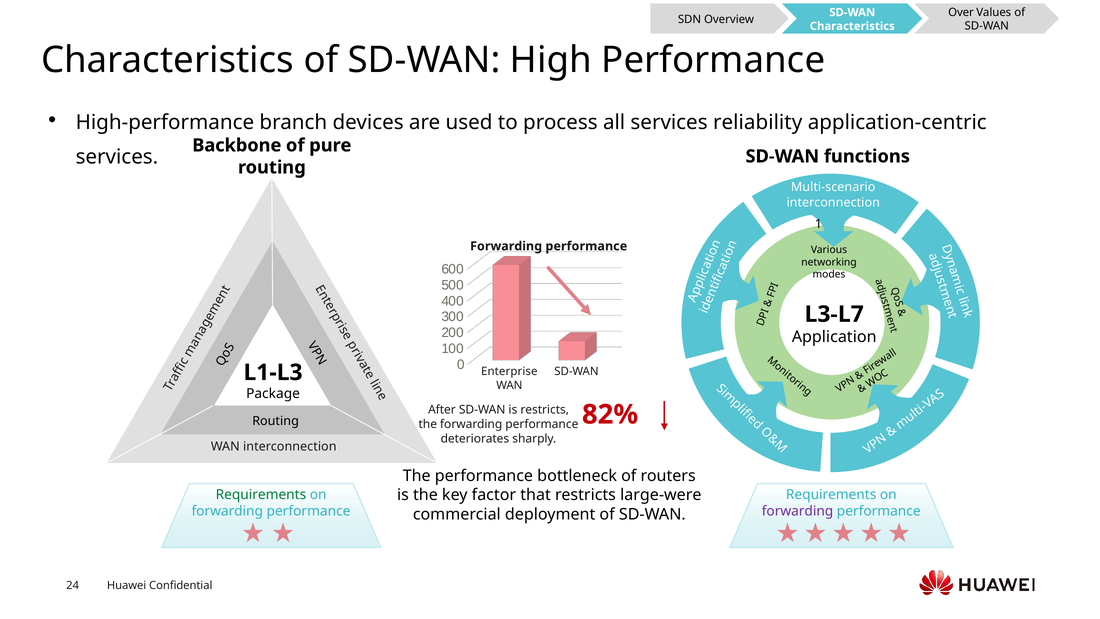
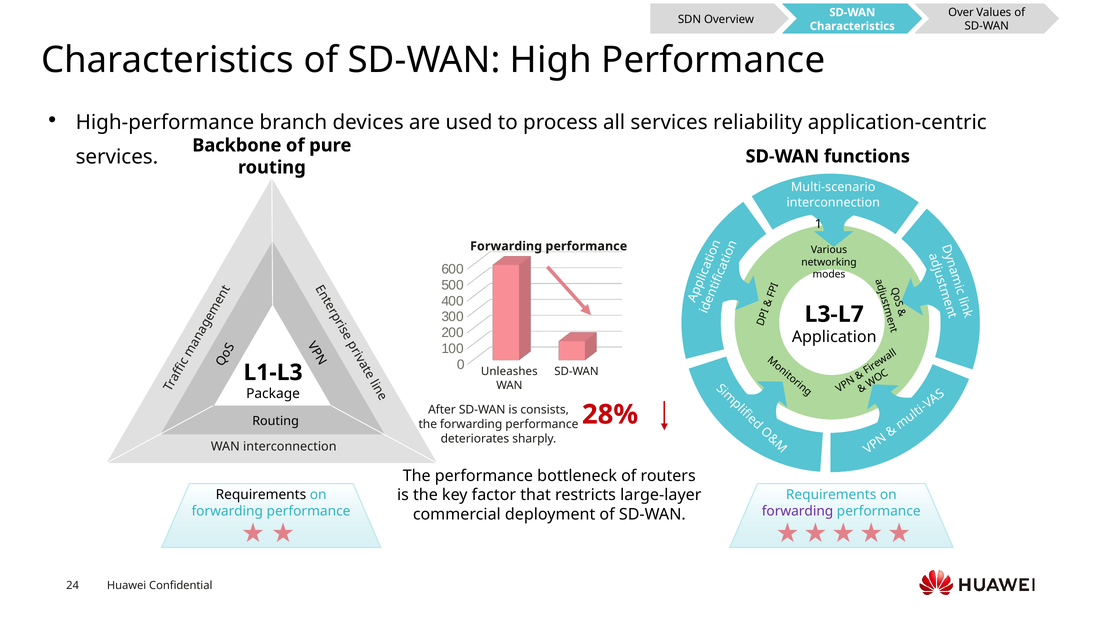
Enterprise: Enterprise -> Unleashes
is restricts: restricts -> consists
82%: 82% -> 28%
large-were: large-were -> large-layer
Requirements at (261, 494) colour: green -> black
